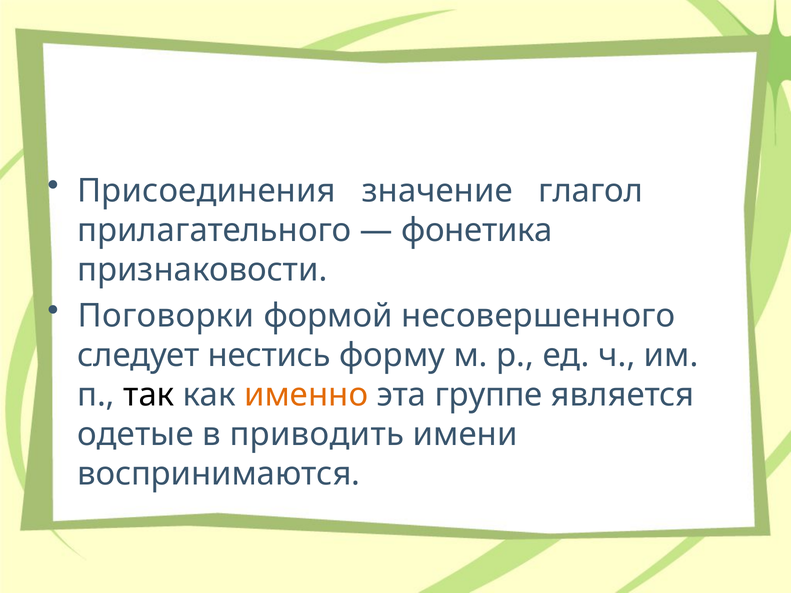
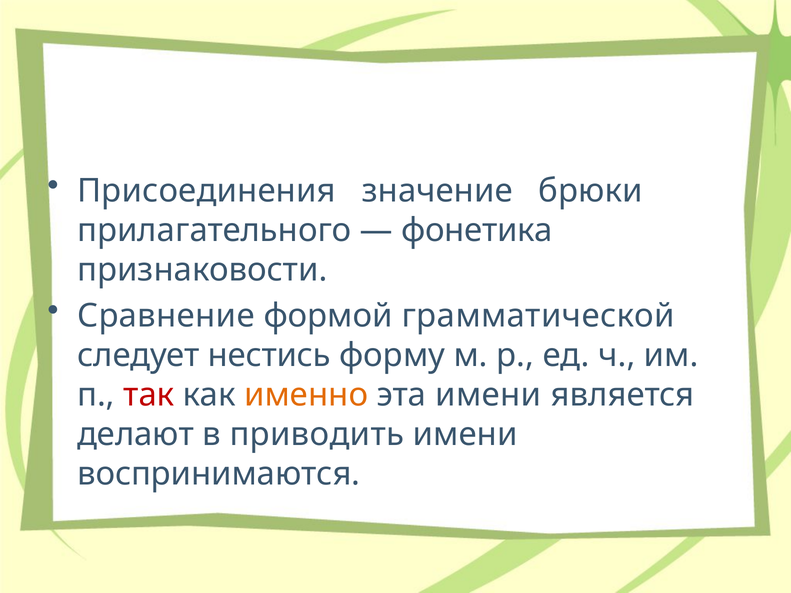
глагол: глагол -> брюки
Поговорки: Поговорки -> Сравнение
несовершенного: несовершенного -> грамматической
так colour: black -> red
эта группе: группе -> имени
одетые: одетые -> делают
